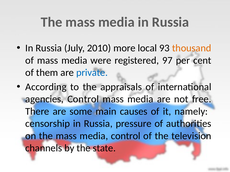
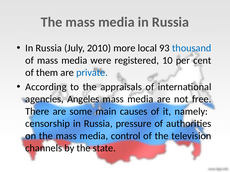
thousand colour: orange -> blue
97: 97 -> 10
agencies Control: Control -> Angeles
